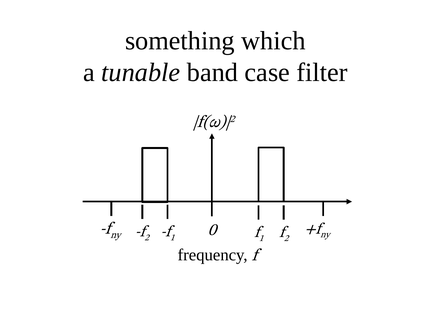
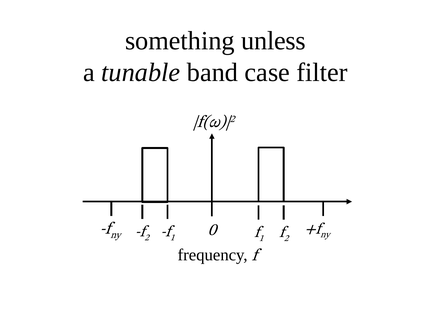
which: which -> unless
